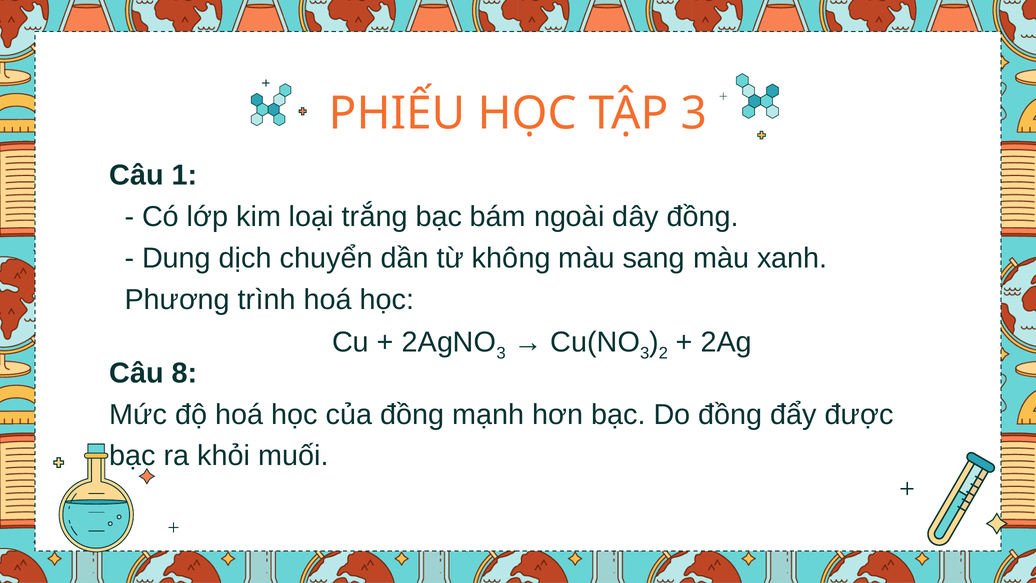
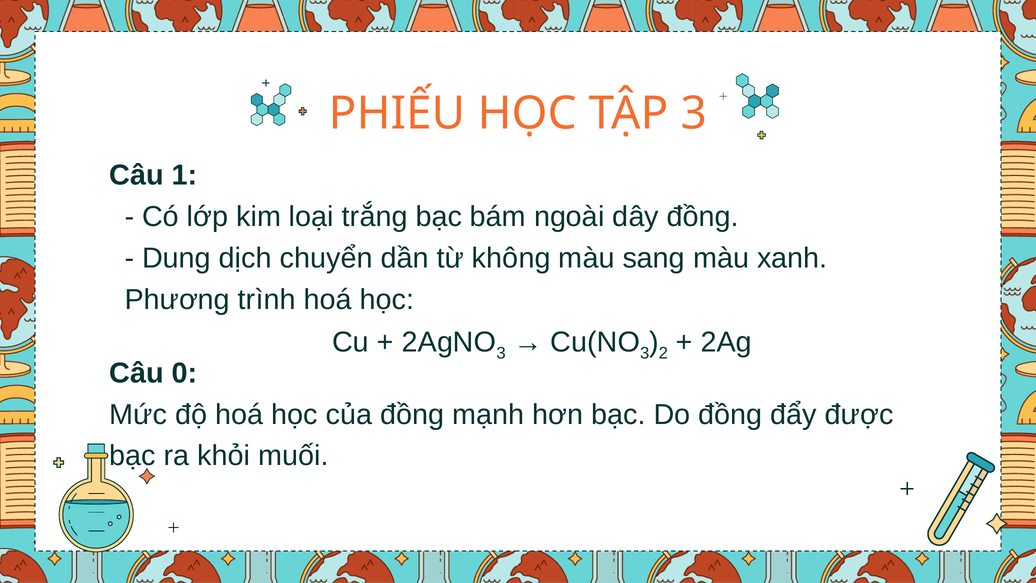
8: 8 -> 0
